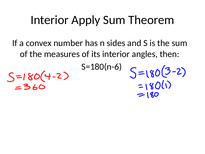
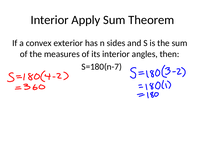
number: number -> exterior
S=180(n-6: S=180(n-6 -> S=180(n-7
